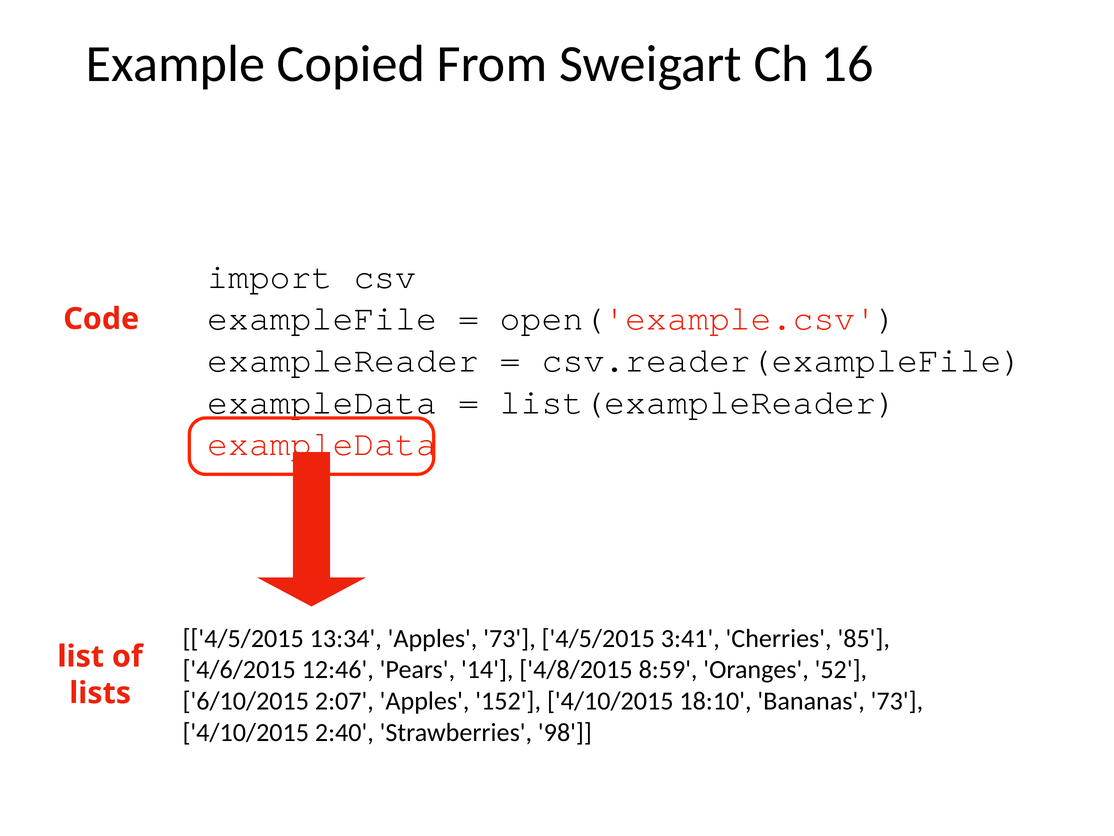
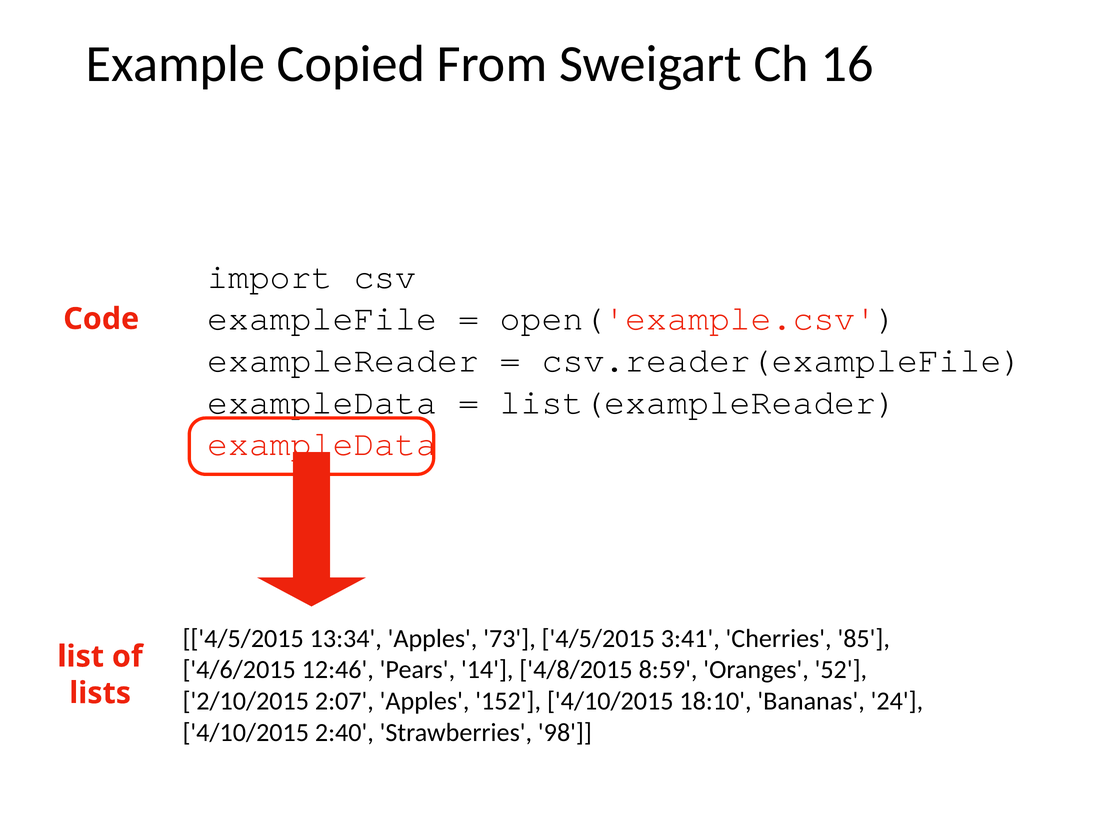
6/10/2015: 6/10/2015 -> 2/10/2015
Bananas 73: 73 -> 24
